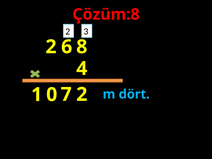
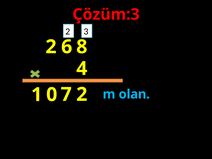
Çözüm:8: Çözüm:8 -> Çözüm:3
dört: dört -> olan
